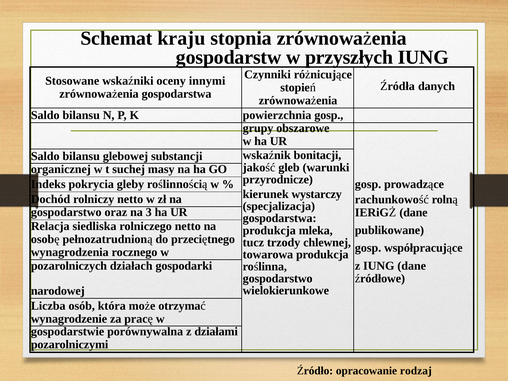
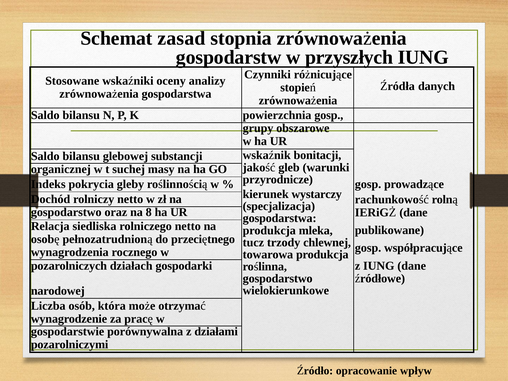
kraju: kraju -> zasad
innymi: innymi -> analizy
3: 3 -> 8
rodzaj: rodzaj -> wpływ
